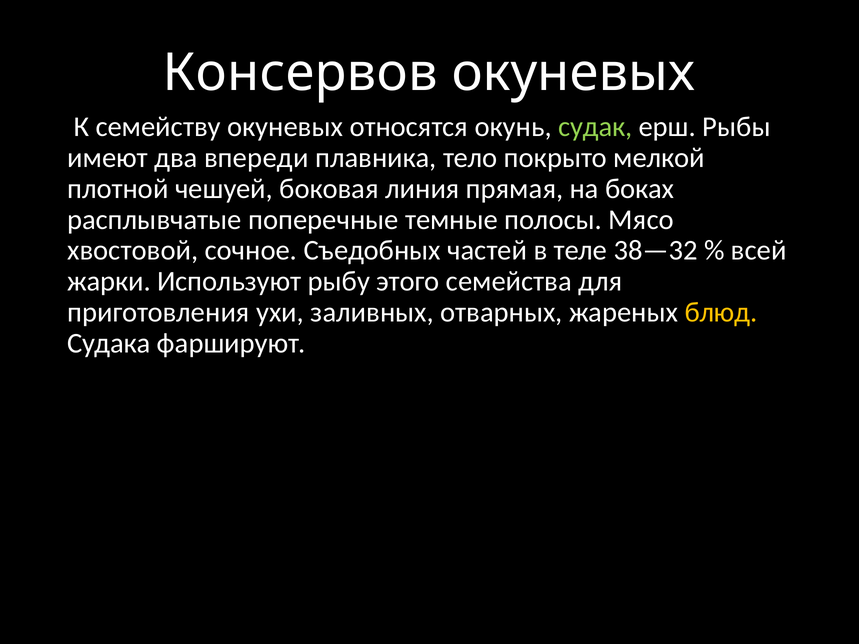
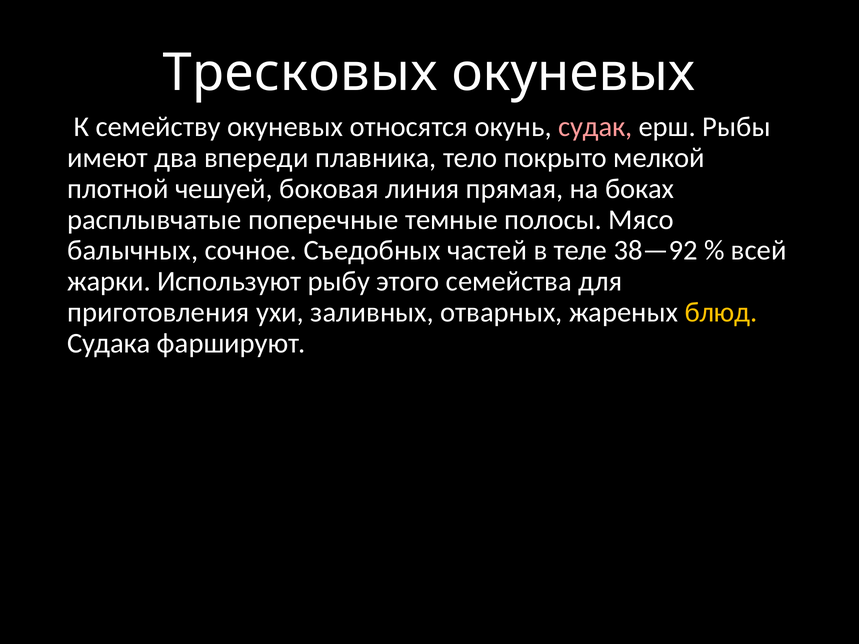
Консервов: Консервов -> Тресковых
судак colour: light green -> pink
хвостовой: хвостовой -> балычных
38—32: 38—32 -> 38—92
